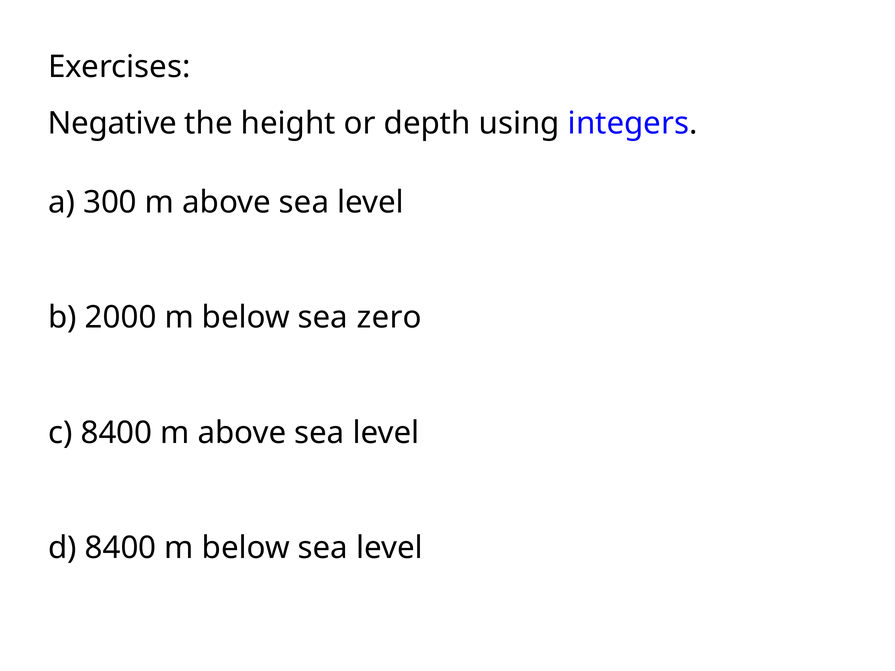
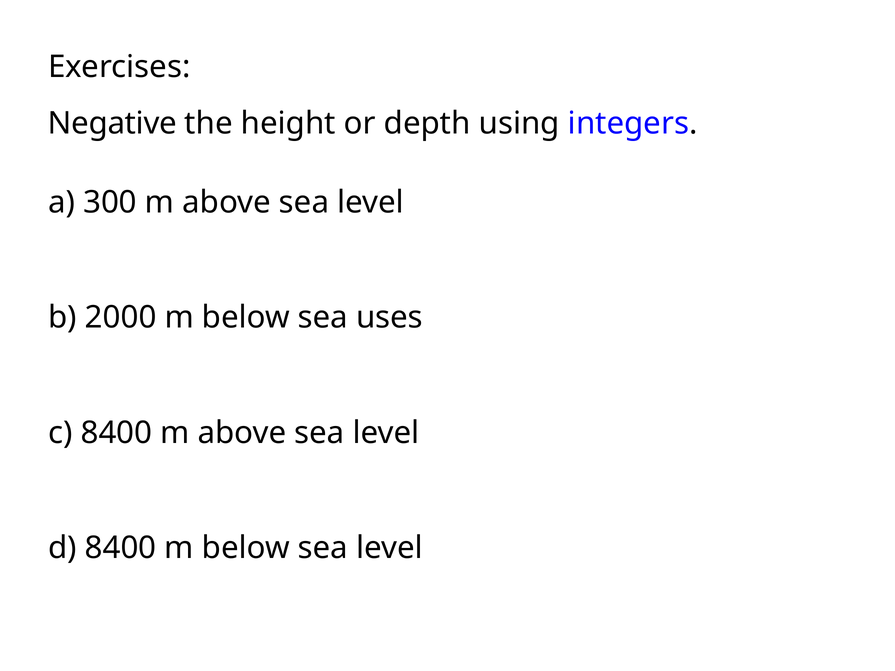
zero: zero -> uses
